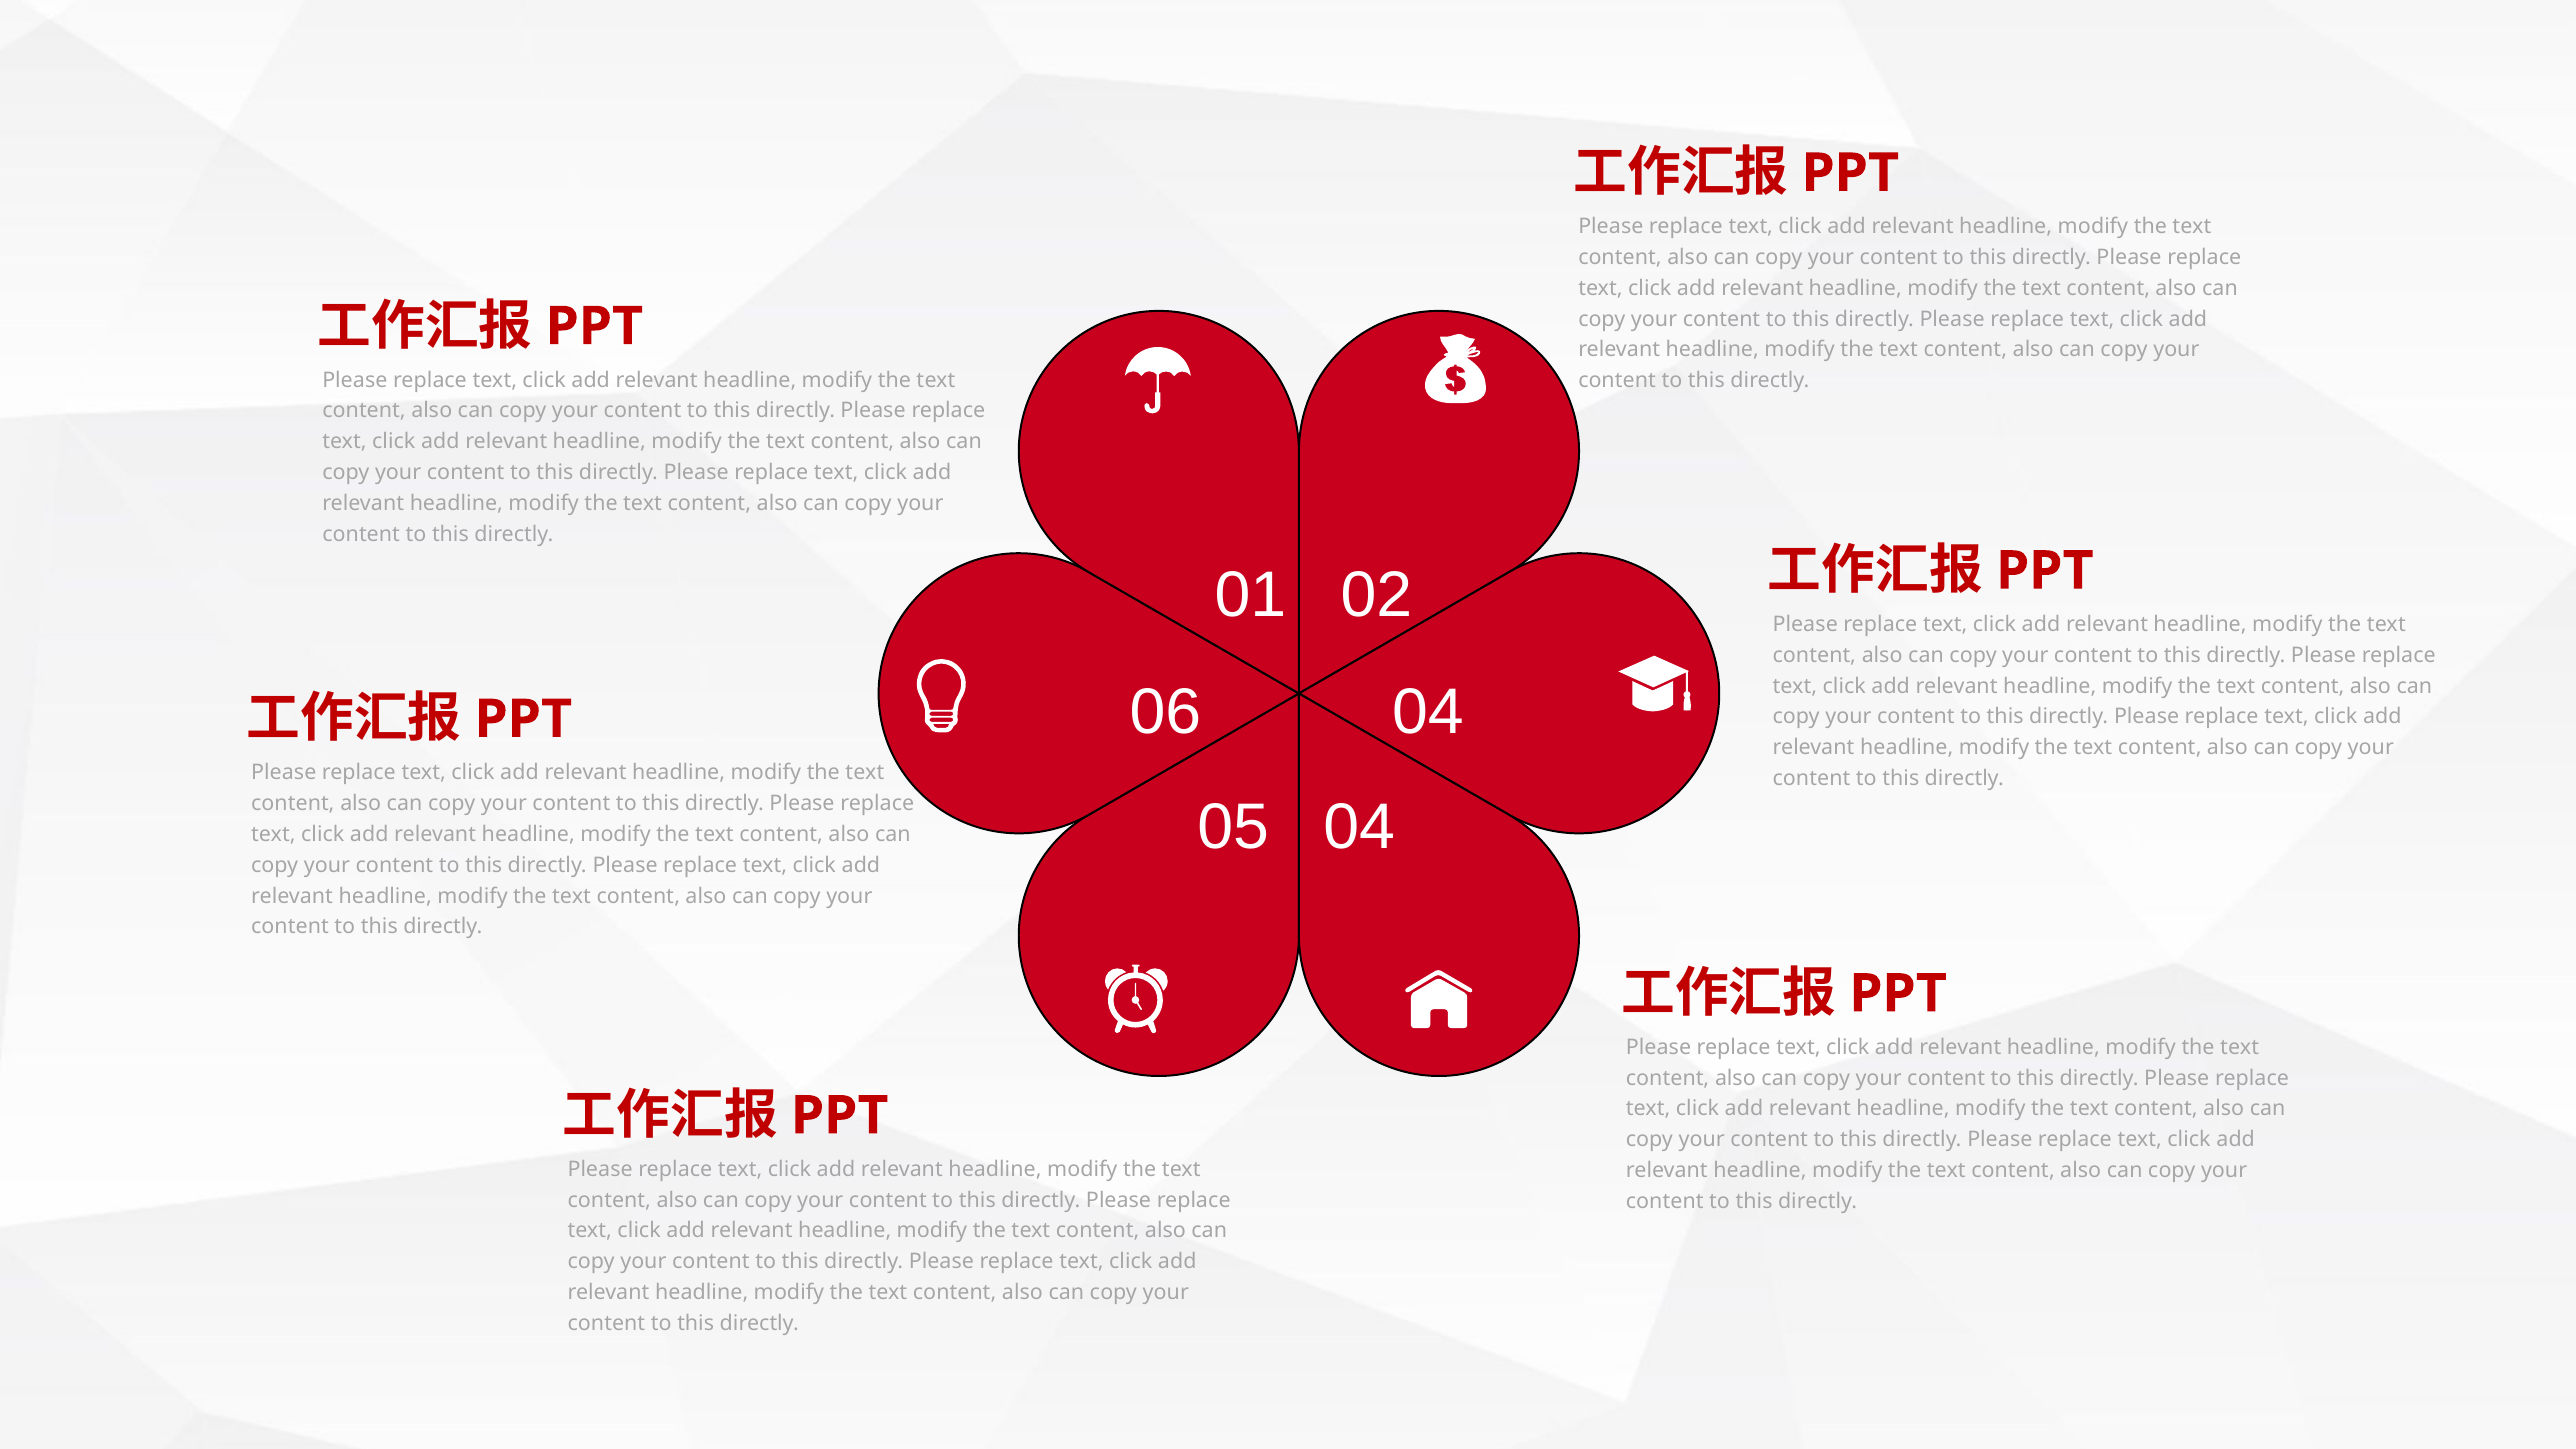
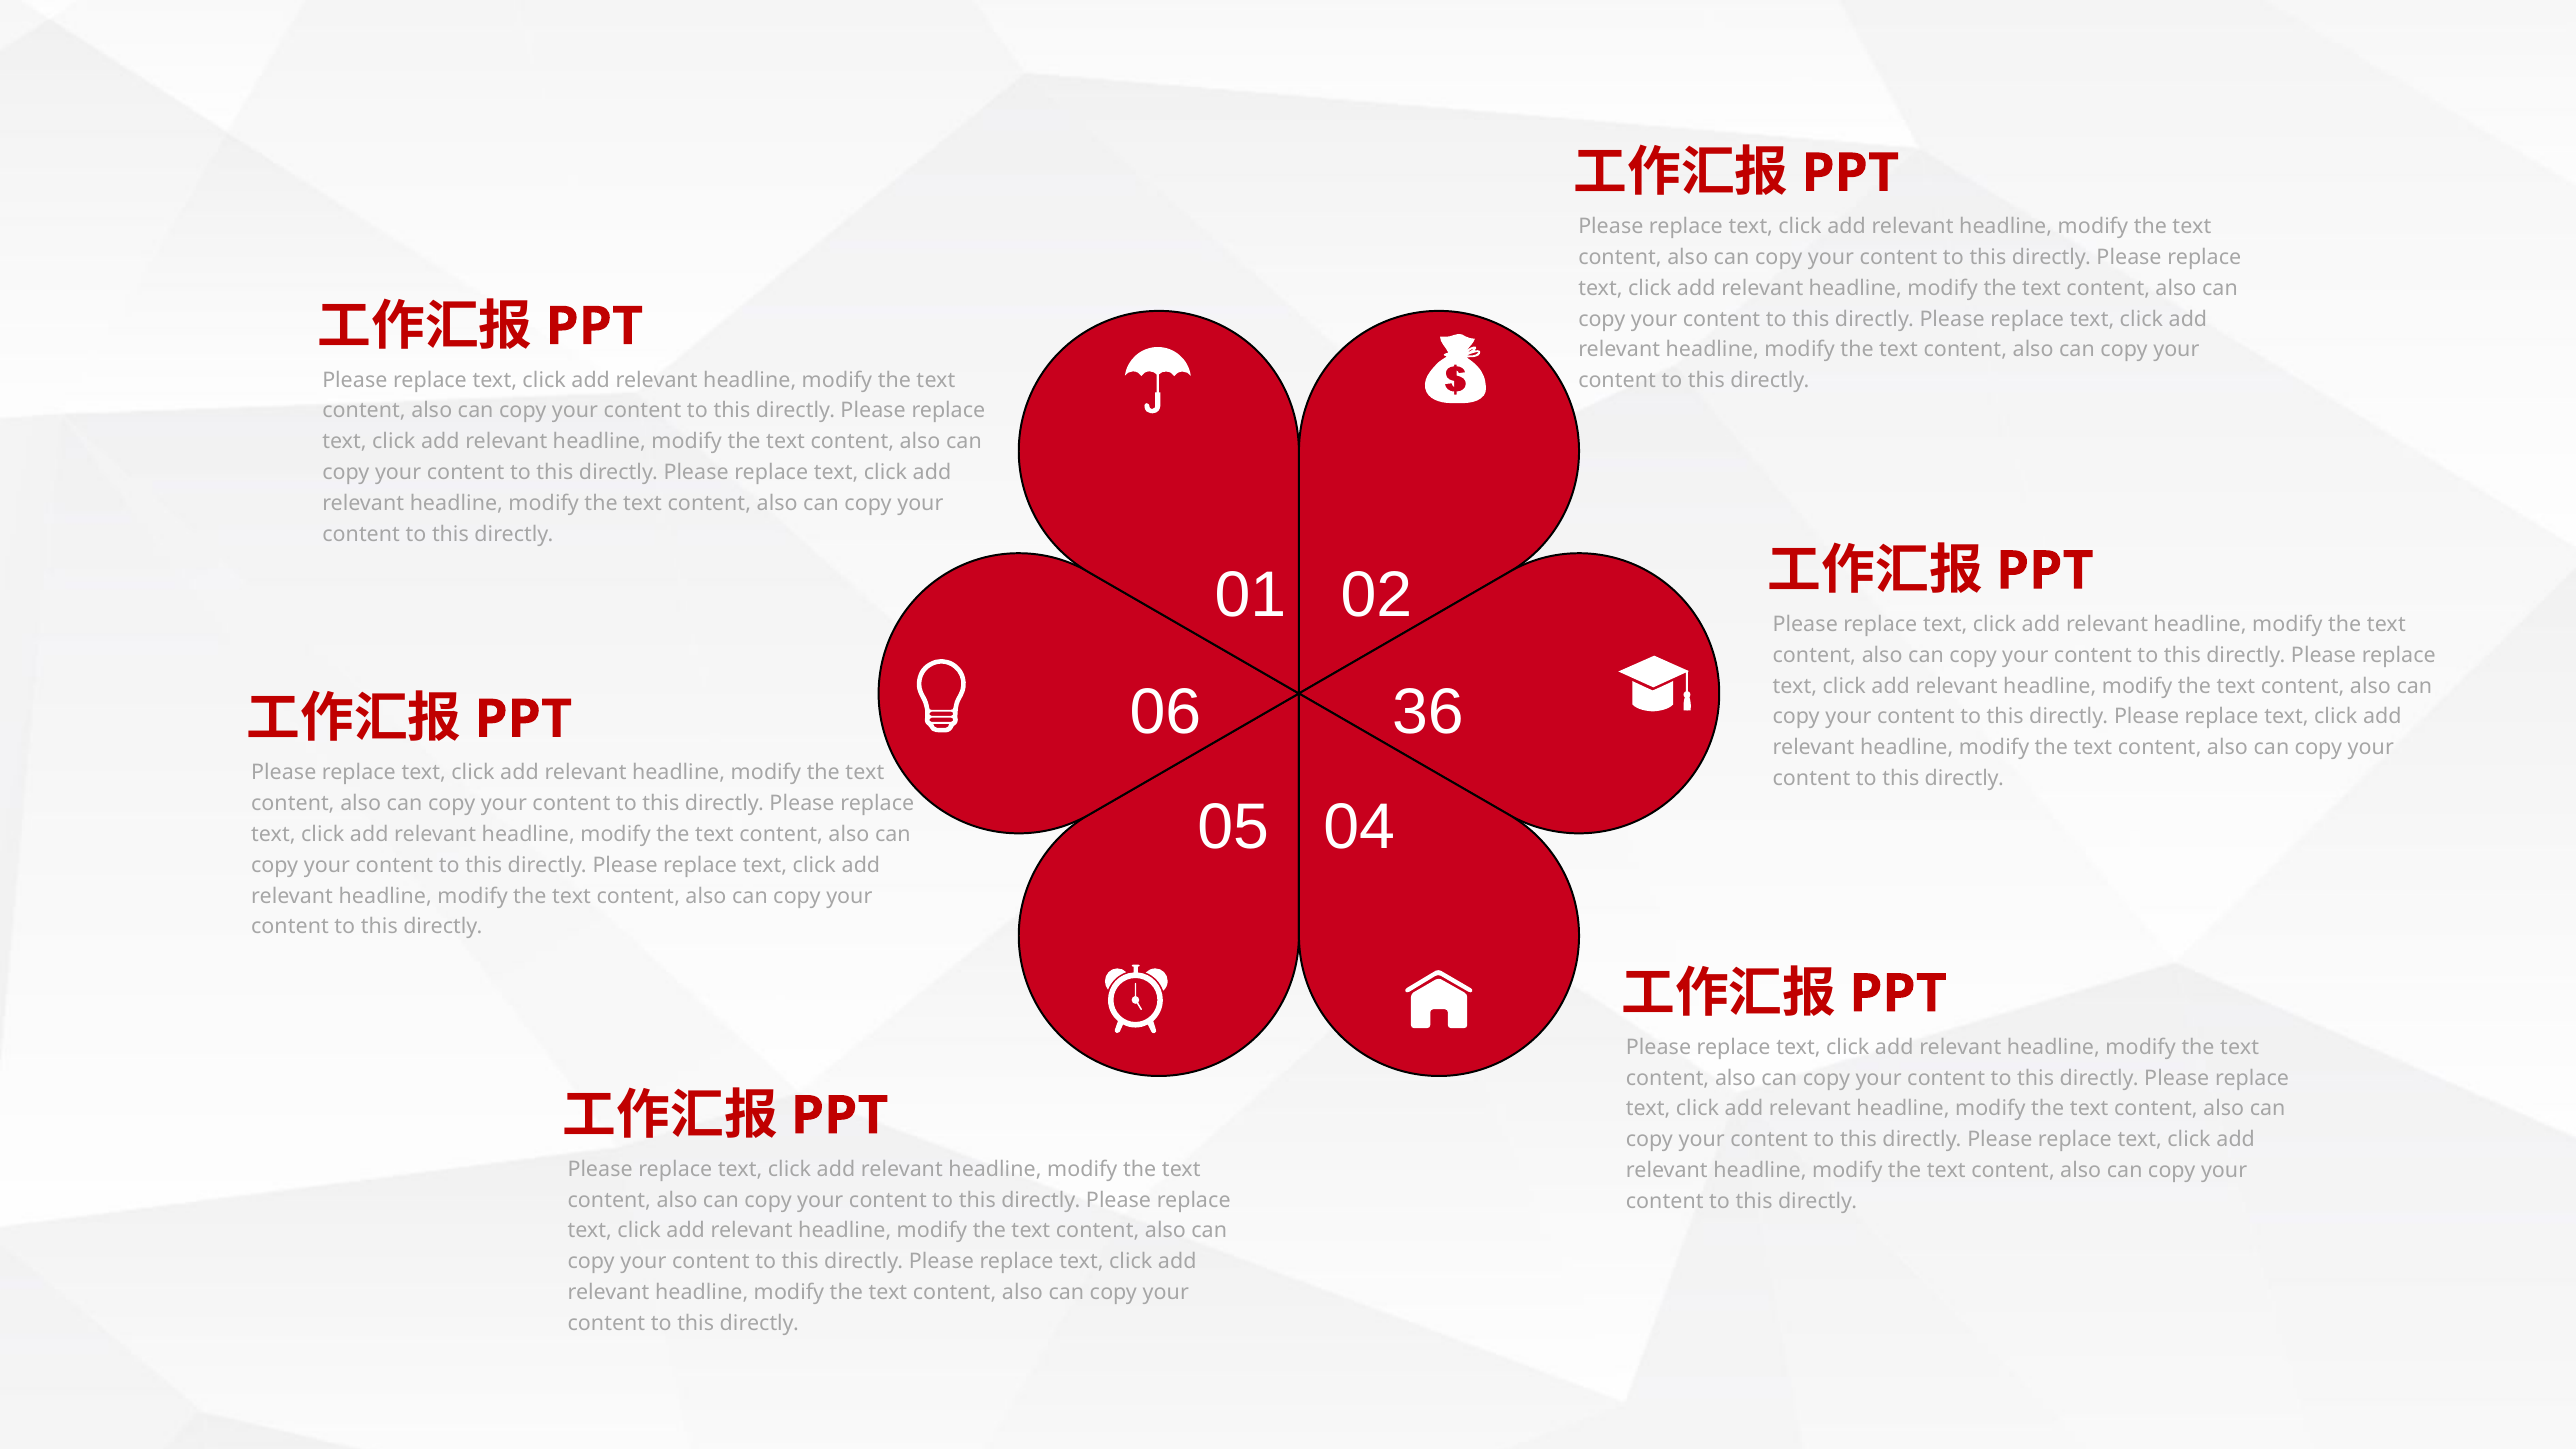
06 04: 04 -> 36
